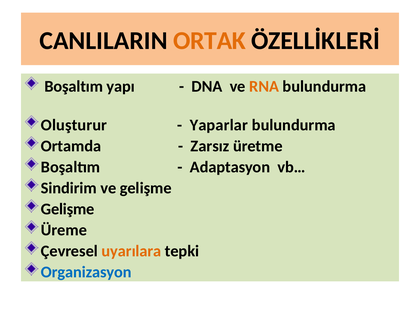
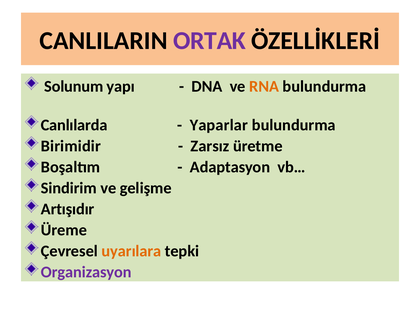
ORTAK colour: orange -> purple
Boşaltım at (74, 87): Boşaltım -> Solunum
Oluşturur: Oluşturur -> Canlılarda
Ortamda: Ortamda -> Birimidir
Gelişme at (68, 209): Gelişme -> Artışıdır
Organizasyon colour: blue -> purple
